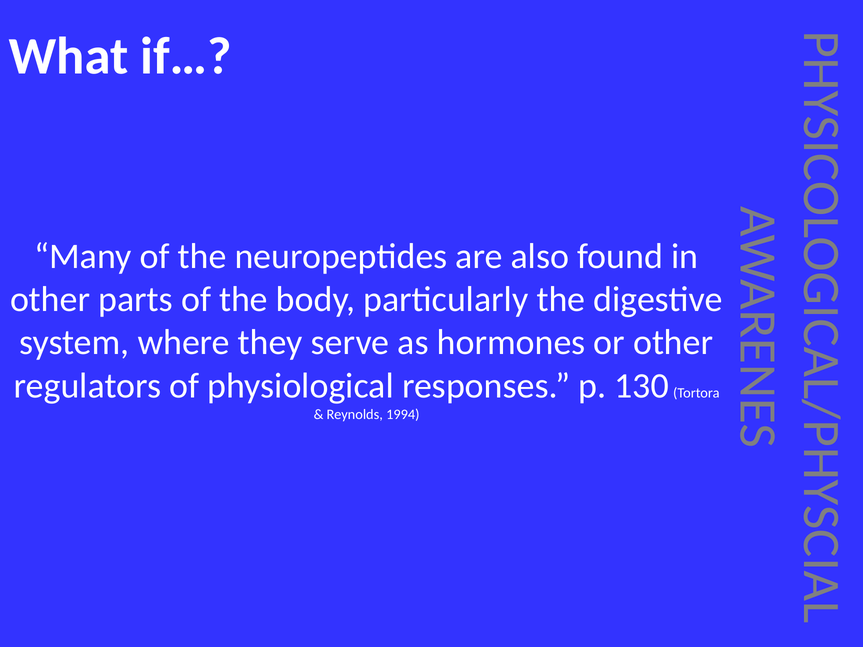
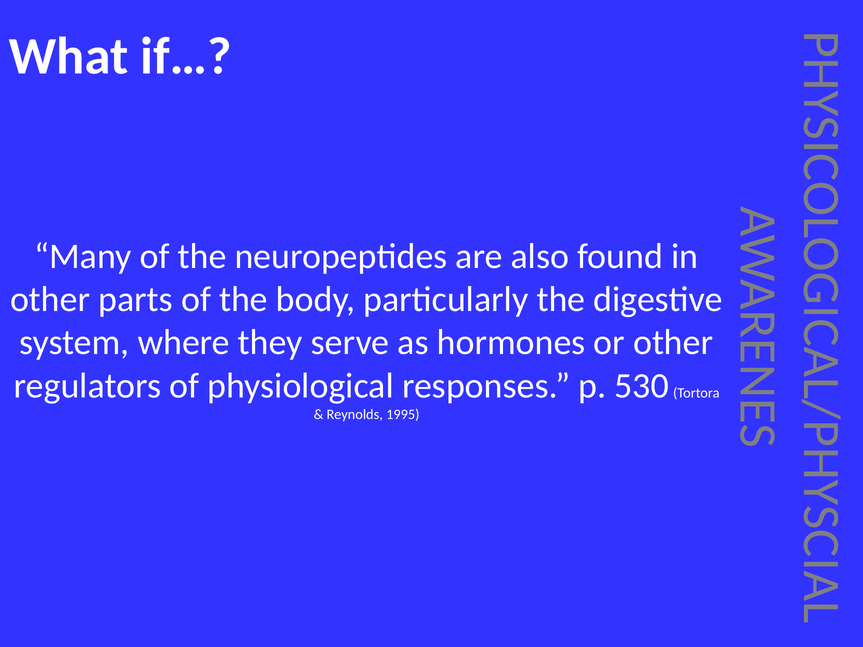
130: 130 -> 530
1994: 1994 -> 1995
